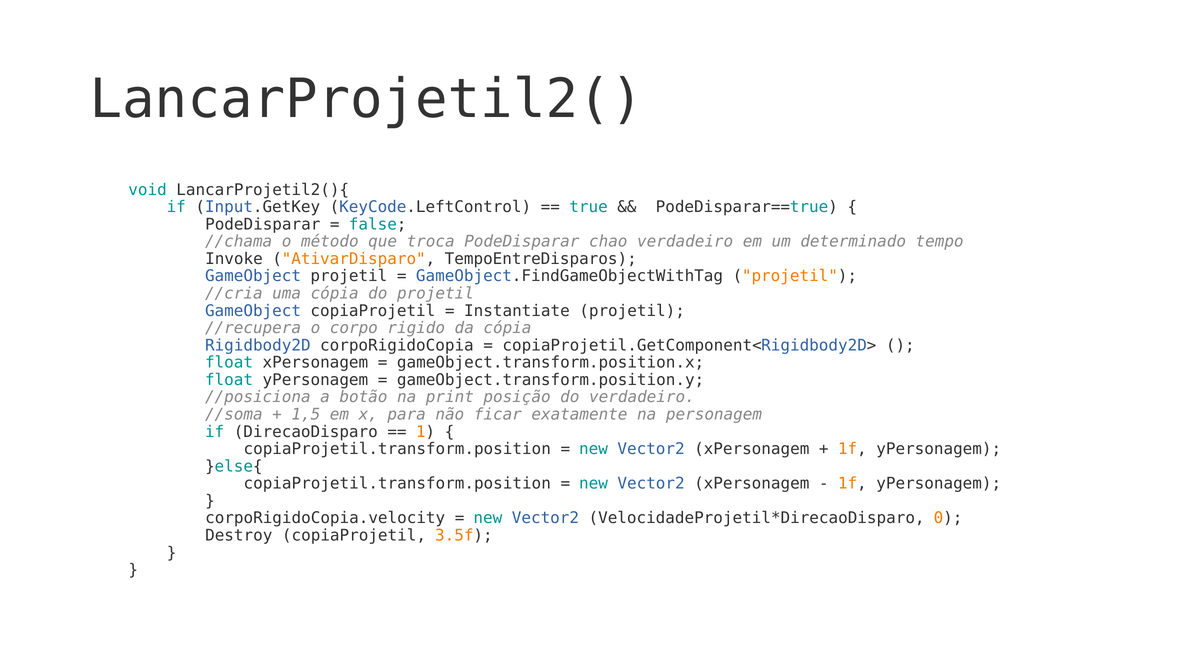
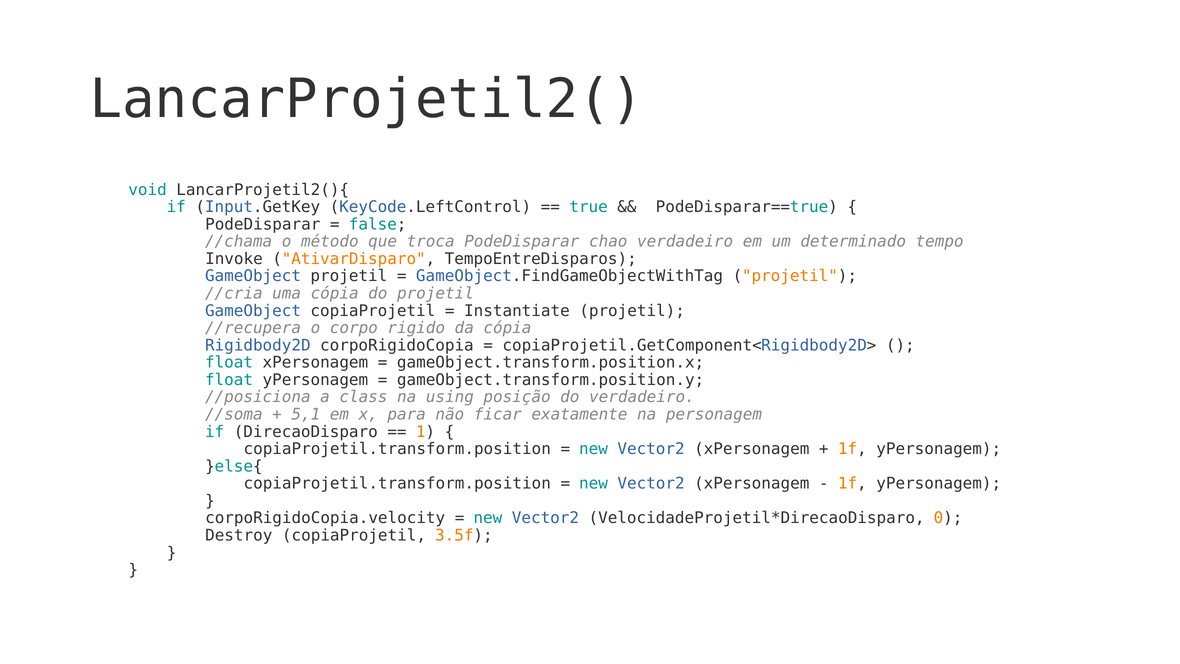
botão: botão -> class
print: print -> using
1,5: 1,5 -> 5,1
